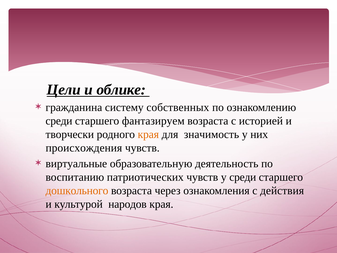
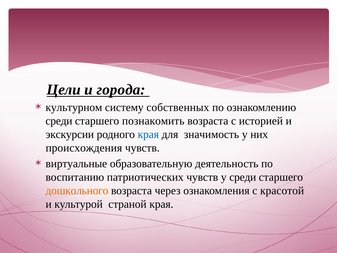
облике: облике -> города
гражданина: гражданина -> культурном
фантазируем: фантазируем -> познакомить
творчески: творчески -> экскурсии
края at (148, 134) colour: orange -> blue
действия: действия -> красотой
народов: народов -> страной
